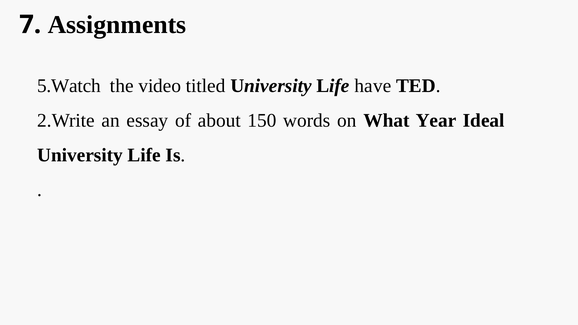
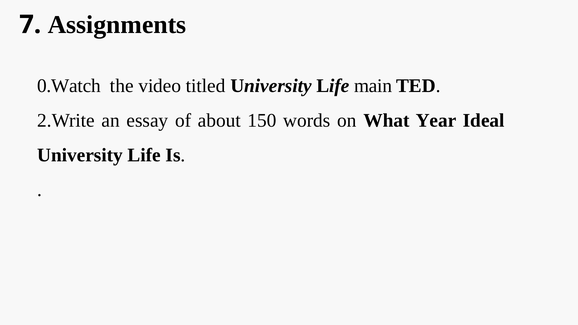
5.Watch: 5.Watch -> 0.Watch
have: have -> main
